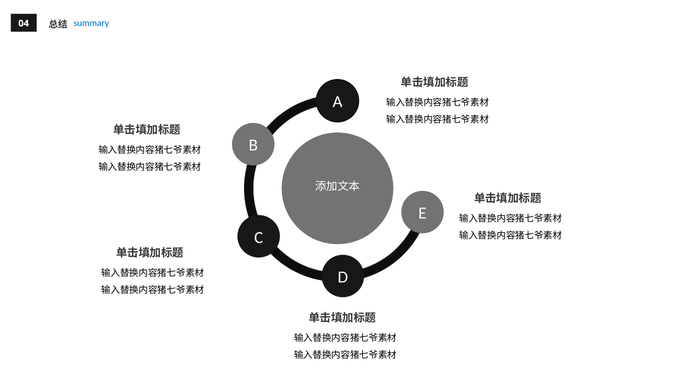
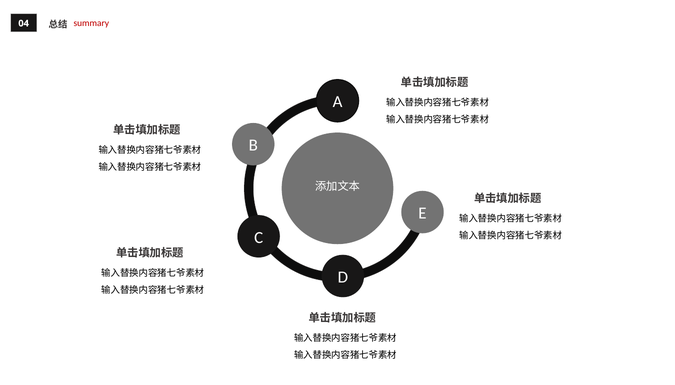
summary colour: blue -> red
